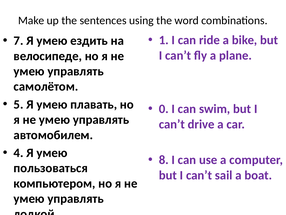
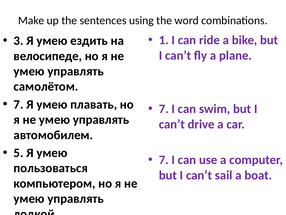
7: 7 -> 3
5 at (19, 104): 5 -> 7
0 at (164, 109): 0 -> 7
4: 4 -> 5
8 at (164, 160): 8 -> 7
